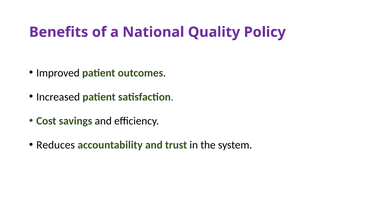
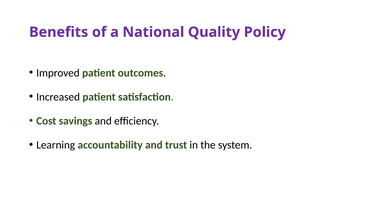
Reduces: Reduces -> Learning
